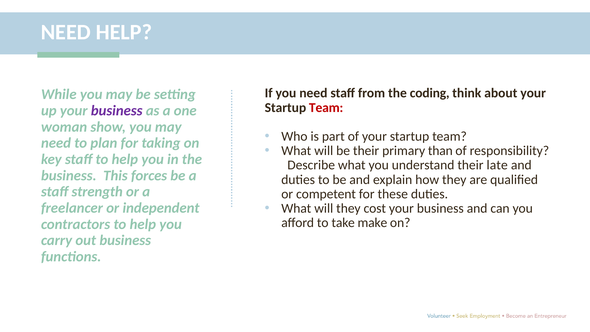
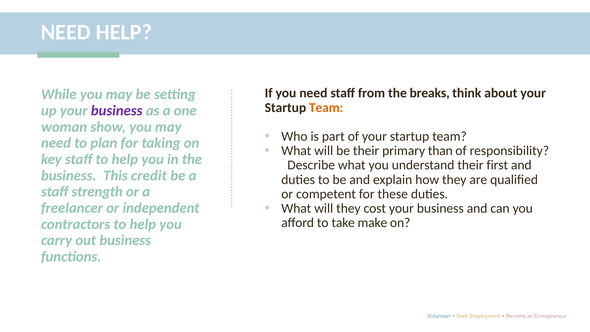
coding: coding -> breaks
Team at (326, 108) colour: red -> orange
late: late -> first
forces: forces -> credit
